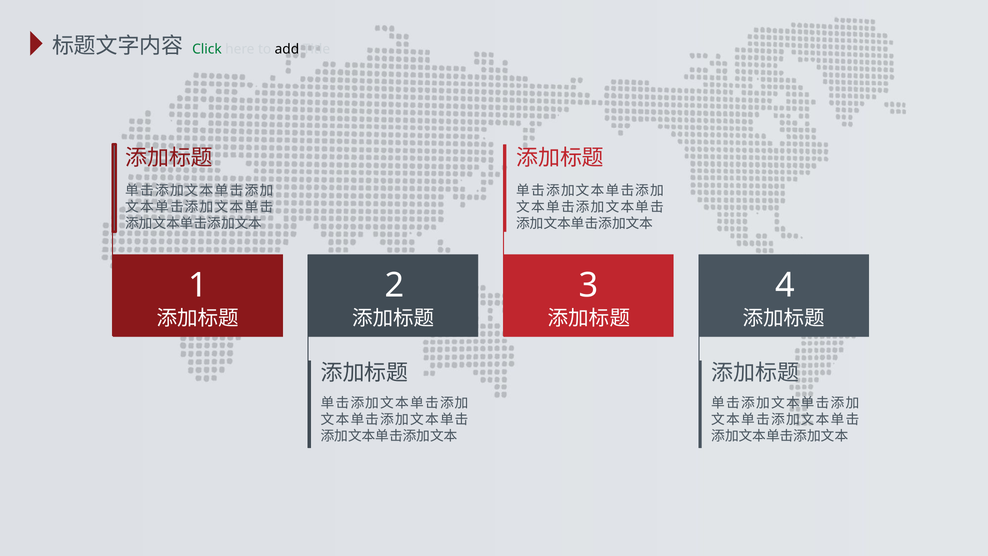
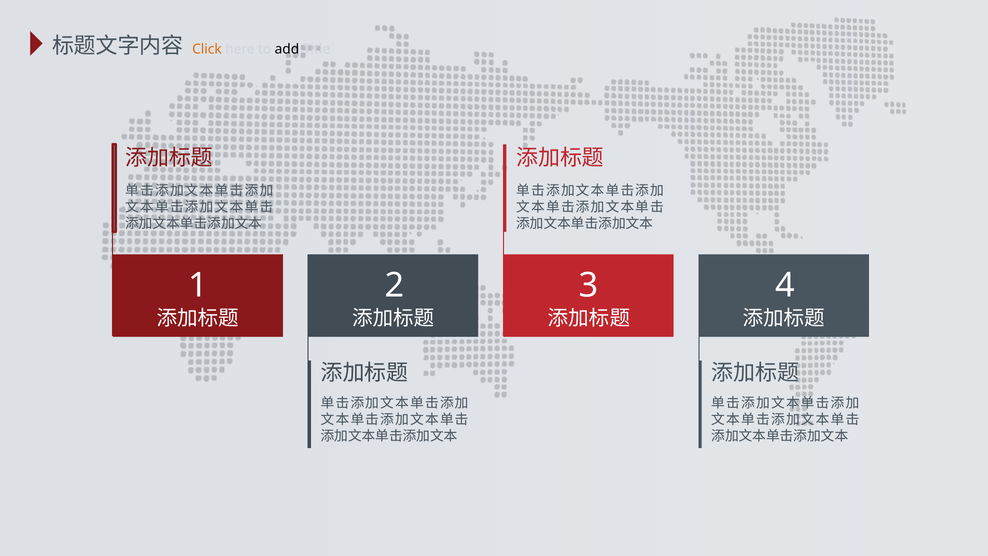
Click colour: green -> orange
